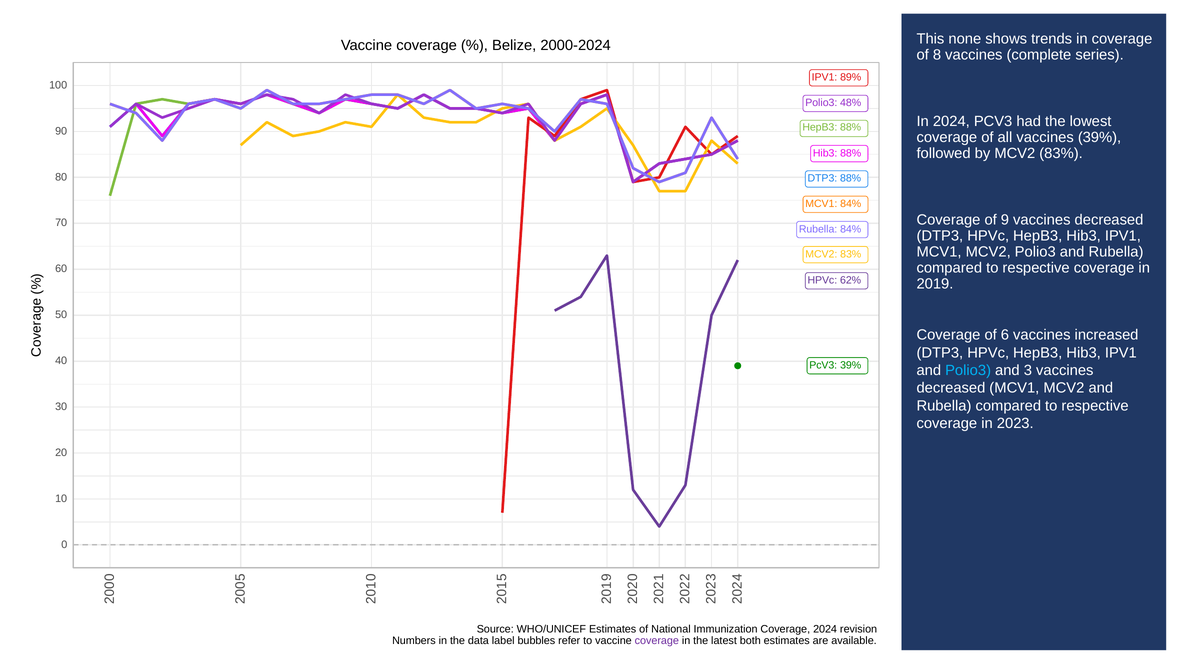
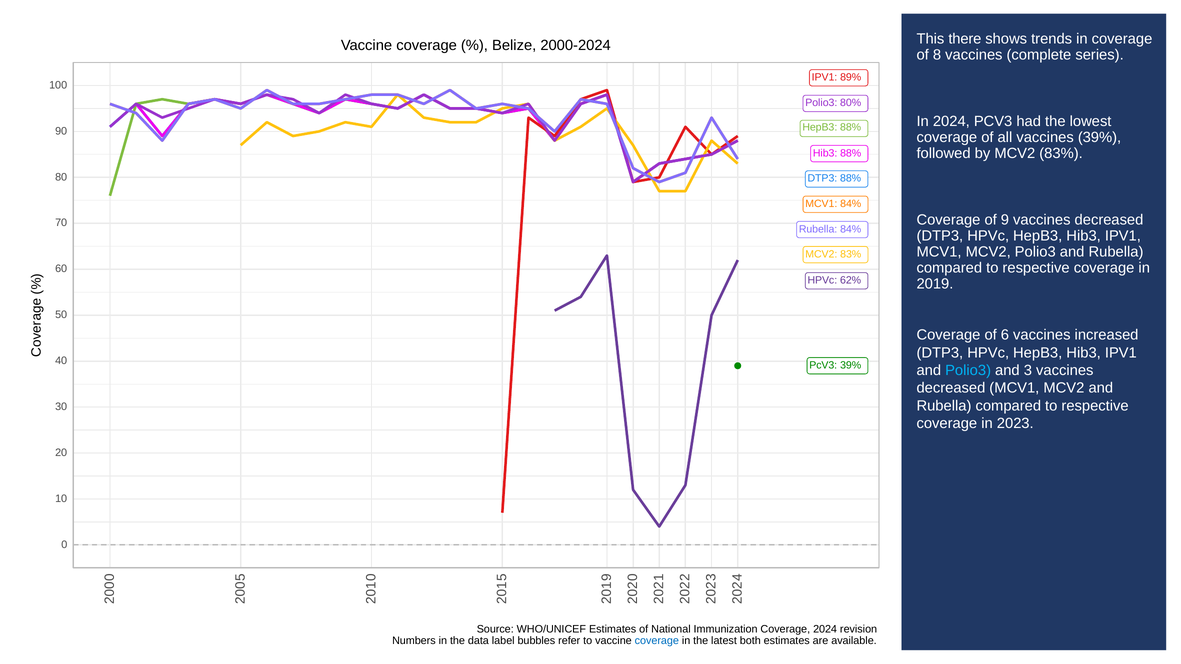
none: none -> there
48%: 48% -> 80%
coverage at (657, 641) colour: purple -> blue
